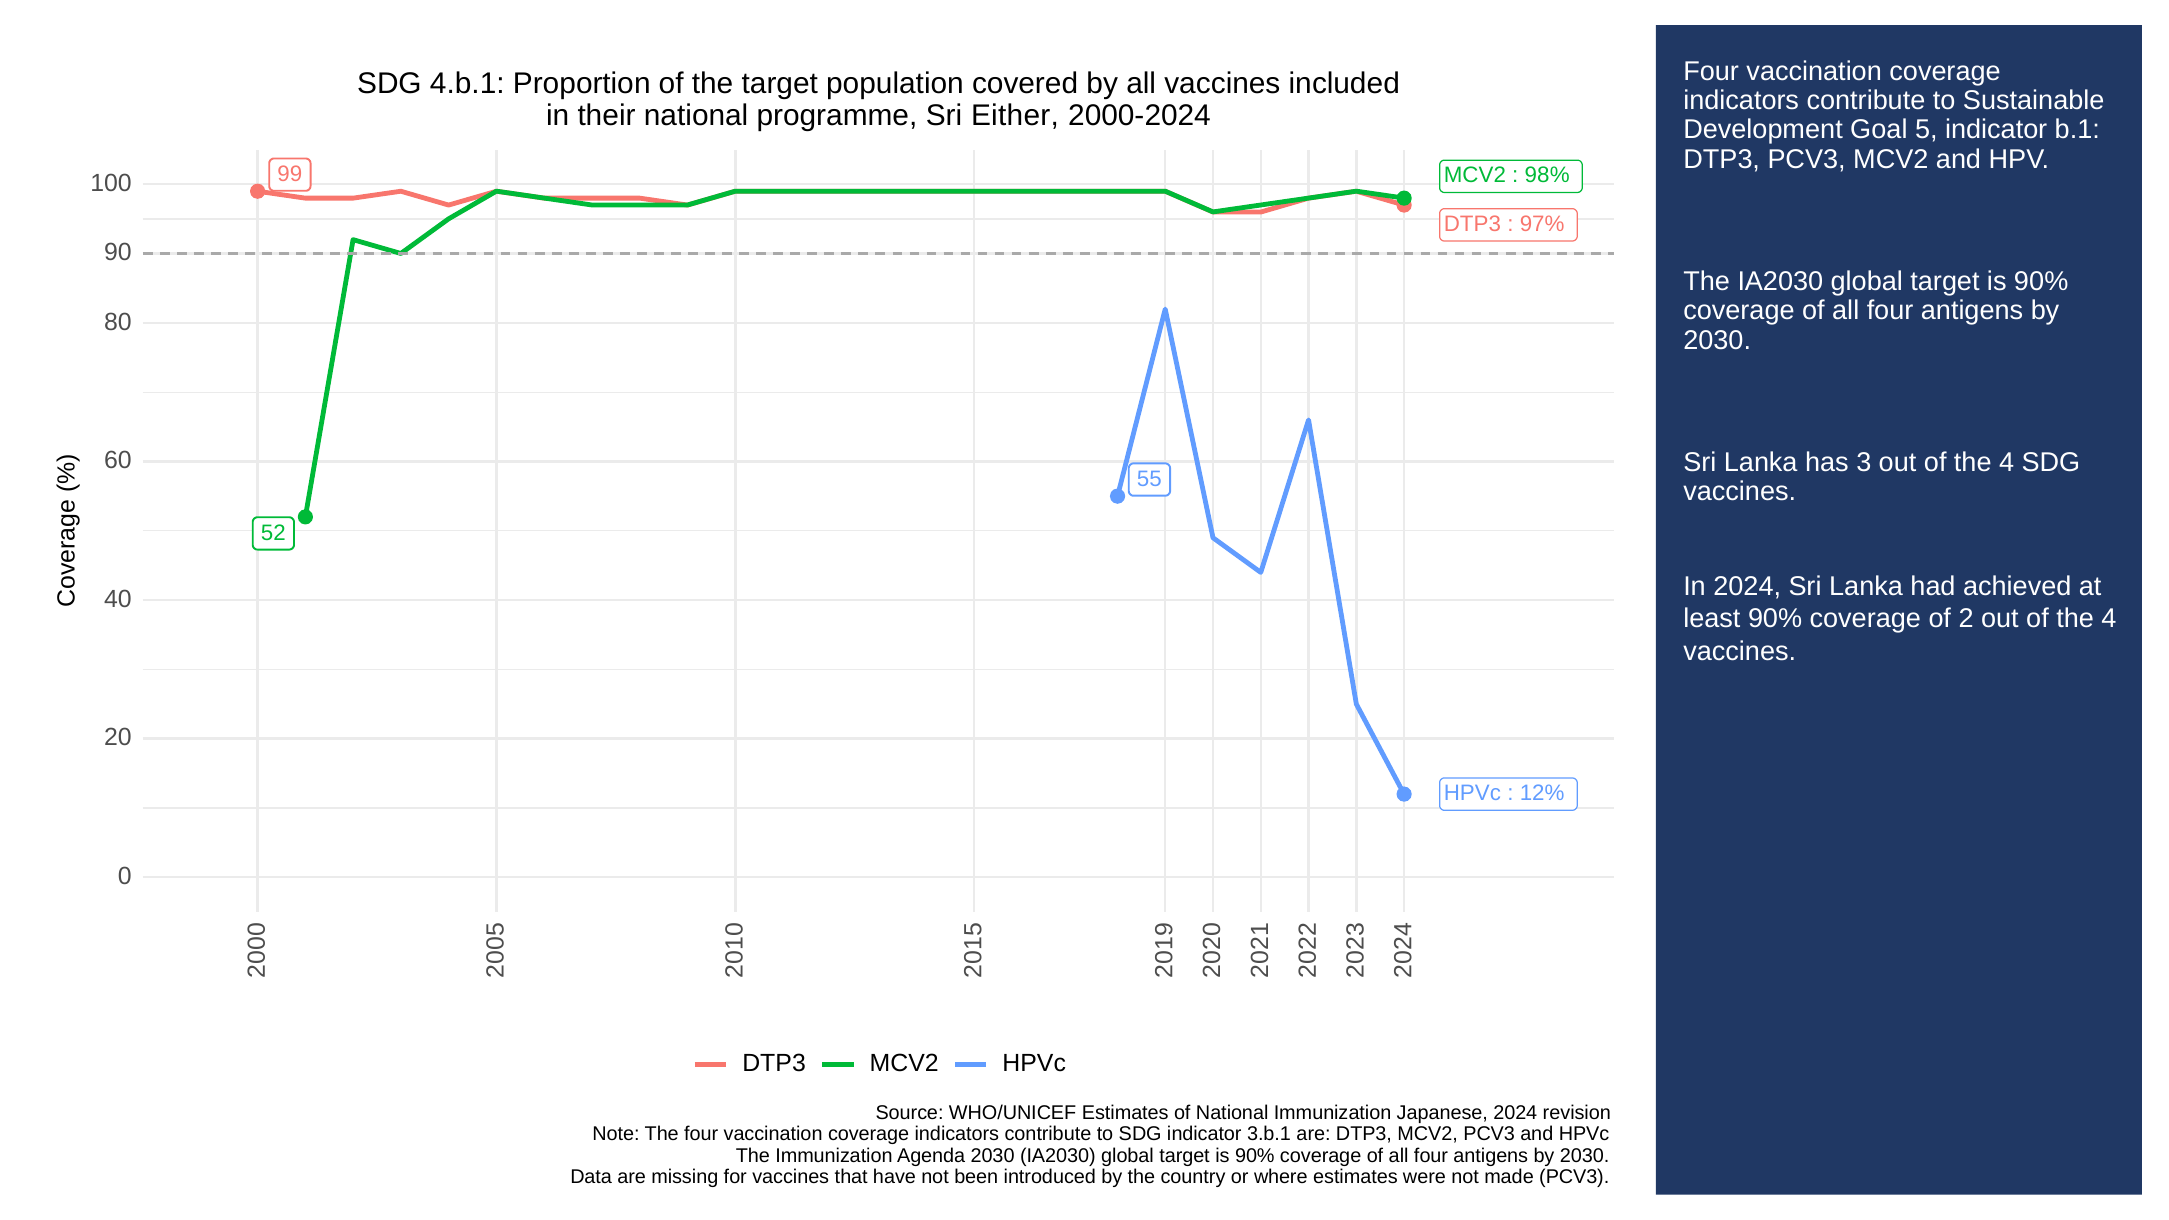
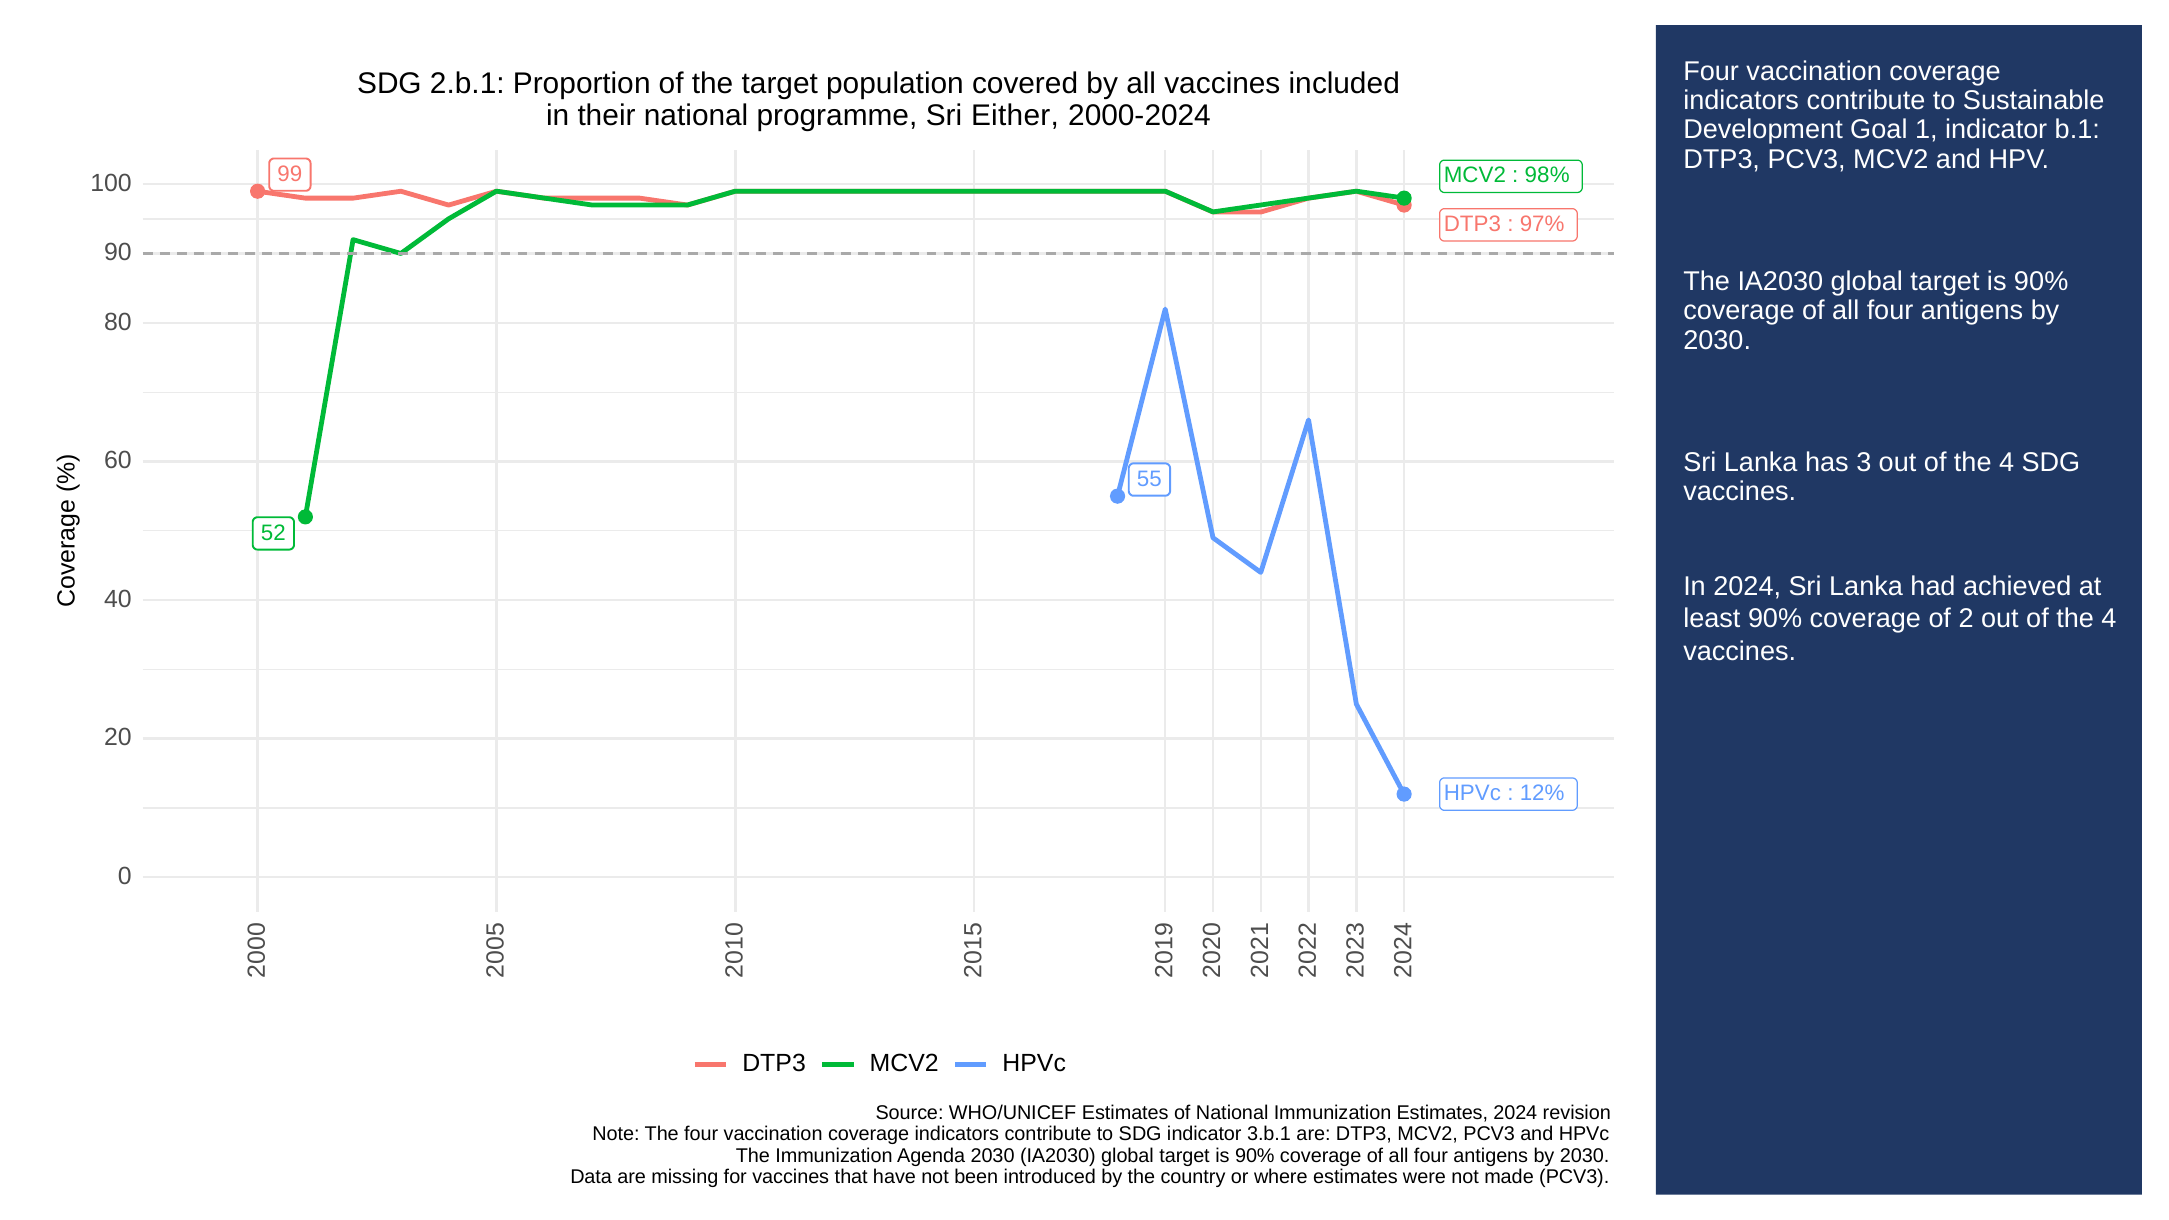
4.b.1: 4.b.1 -> 2.b.1
Goal 5: 5 -> 1
Immunization Japanese: Japanese -> Estimates
